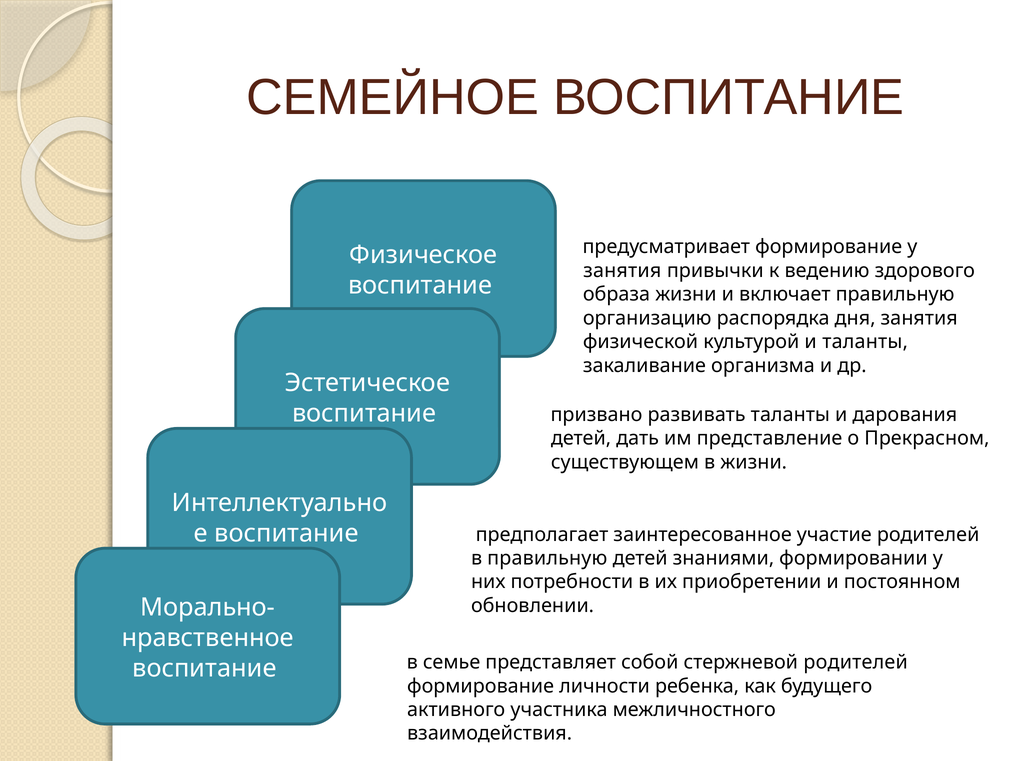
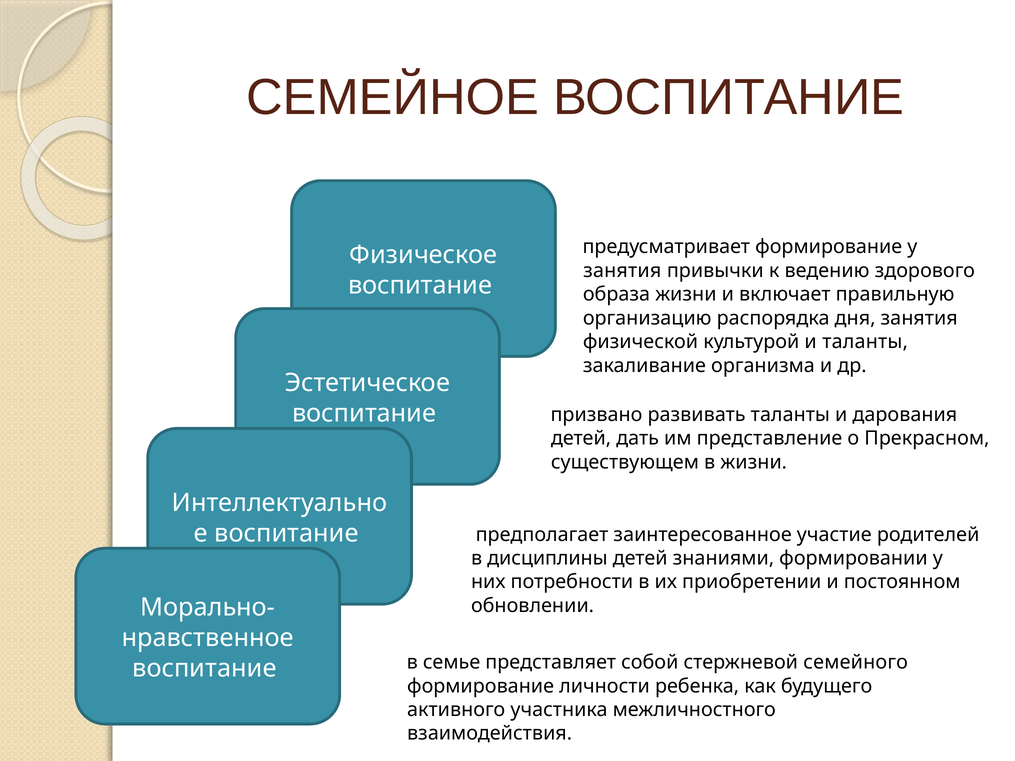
в правильную: правильную -> дисциплины
стержневой родителей: родителей -> семейного
